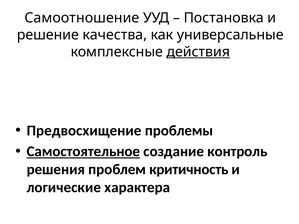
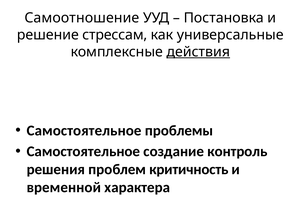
качества: качества -> стрессам
Предвосхищение at (84, 131): Предвосхищение -> Самостоятельное
Самостоятельное at (83, 152) underline: present -> none
логические: логические -> временной
